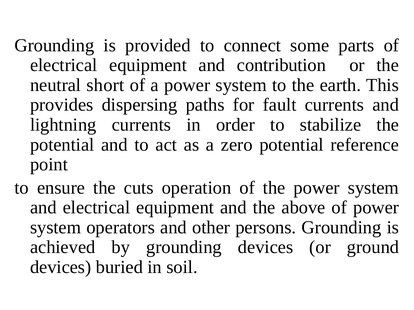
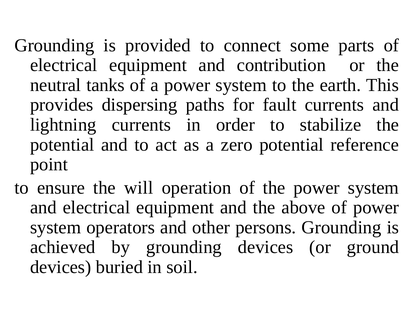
short: short -> tanks
cuts: cuts -> will
